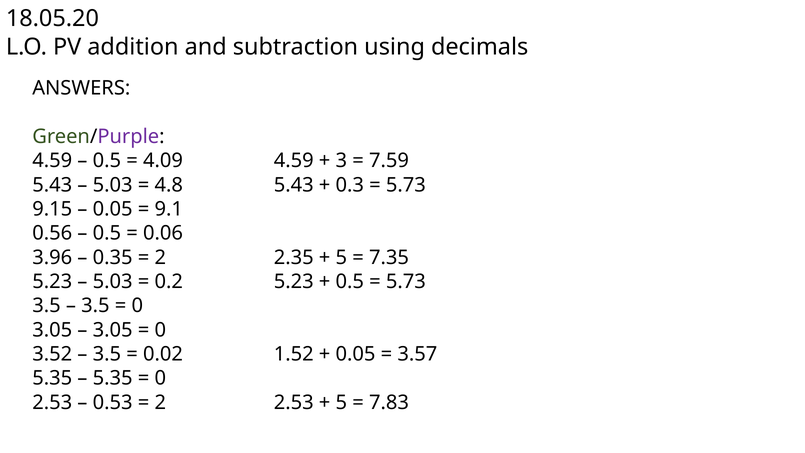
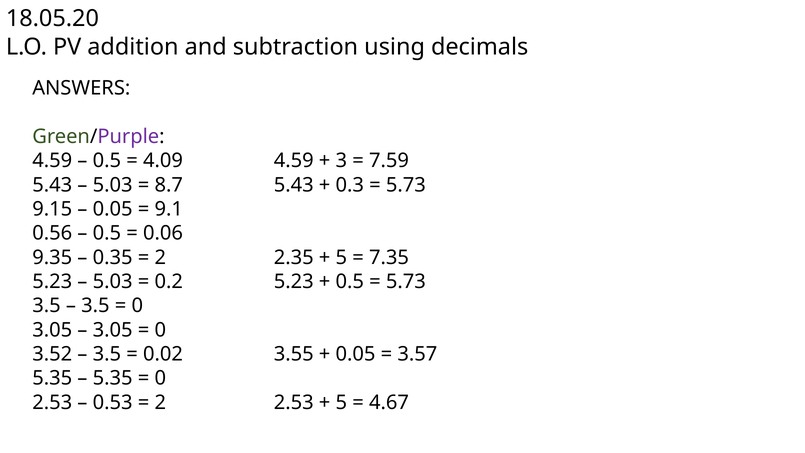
4.8: 4.8 -> 8.7
3.96: 3.96 -> 9.35
1.52: 1.52 -> 3.55
7.83: 7.83 -> 4.67
